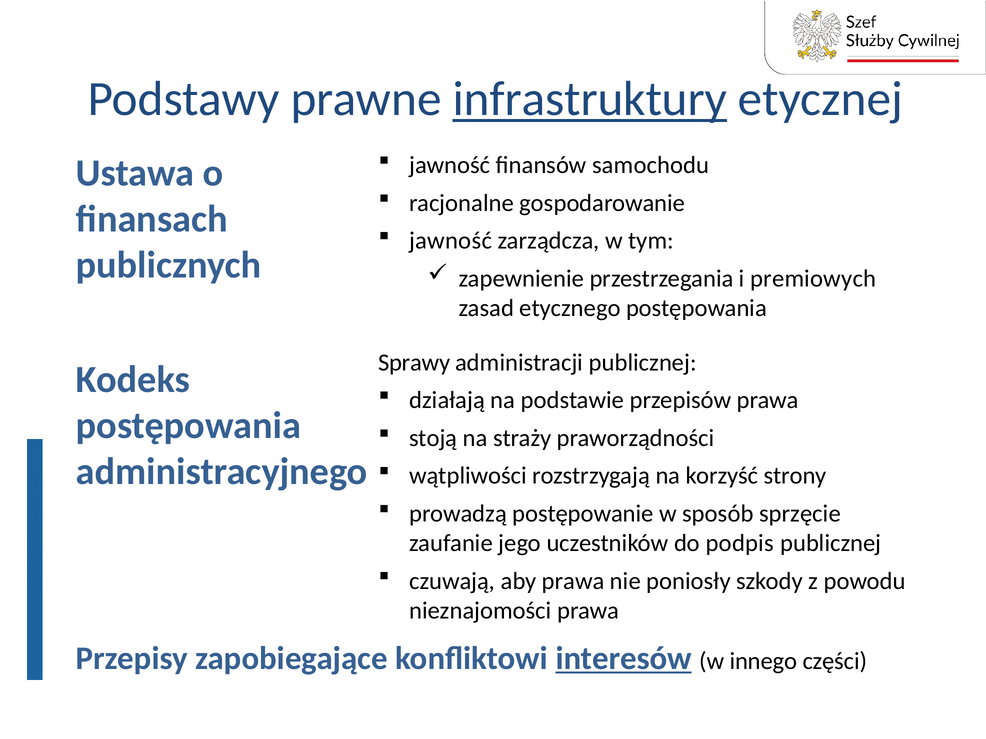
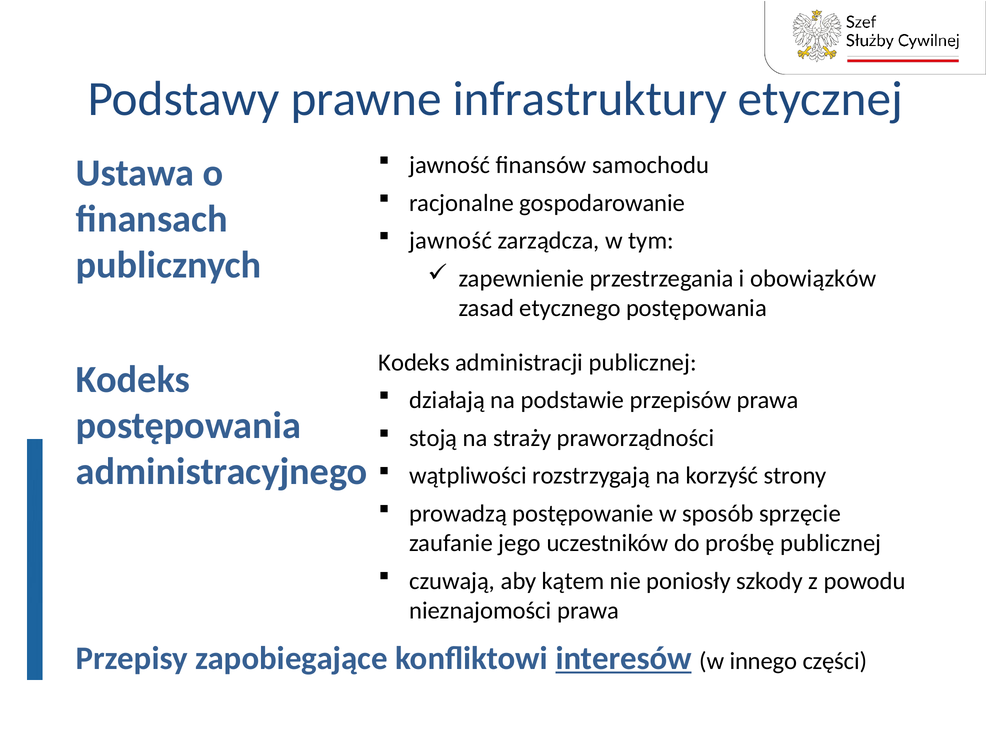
infrastruktury underline: present -> none
premiowych: premiowych -> obowiązków
Sprawy at (414, 363): Sprawy -> Kodeks
podpis: podpis -> prośbę
aby prawa: prawa -> kątem
